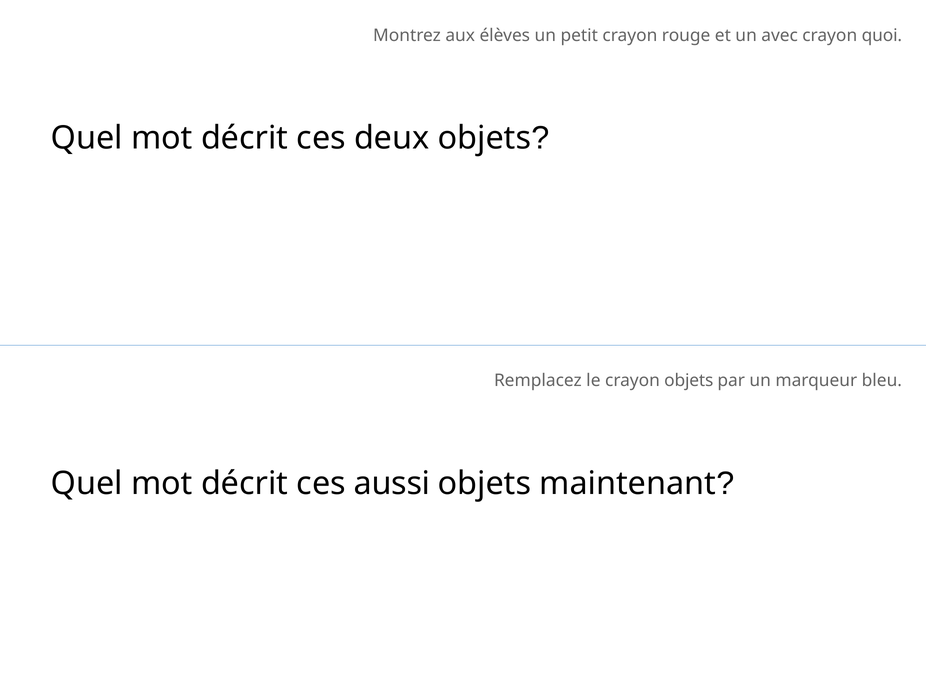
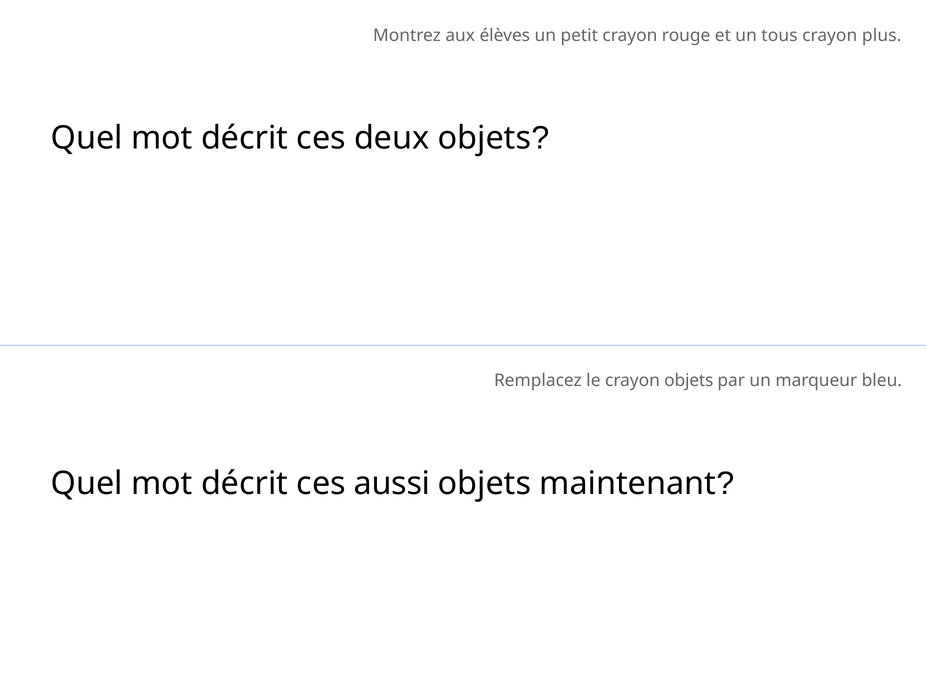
avec: avec -> tous
quoi: quoi -> plus
